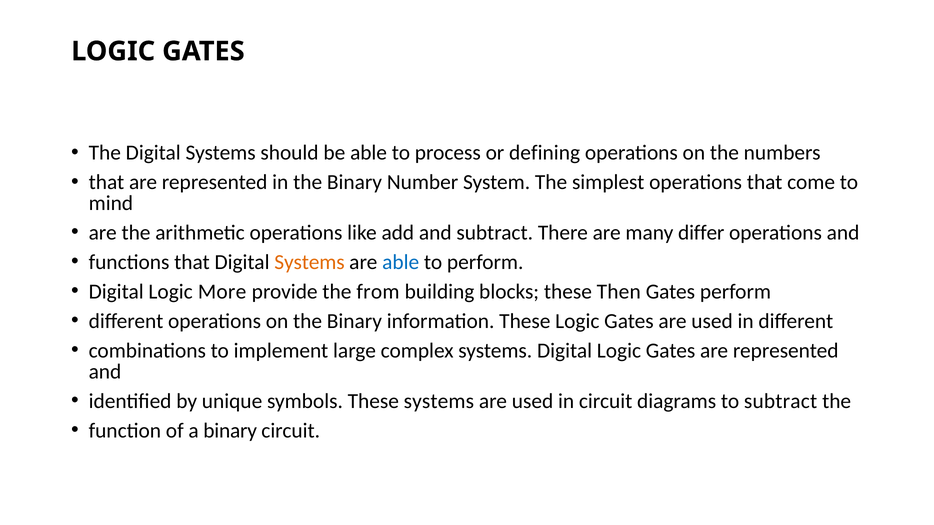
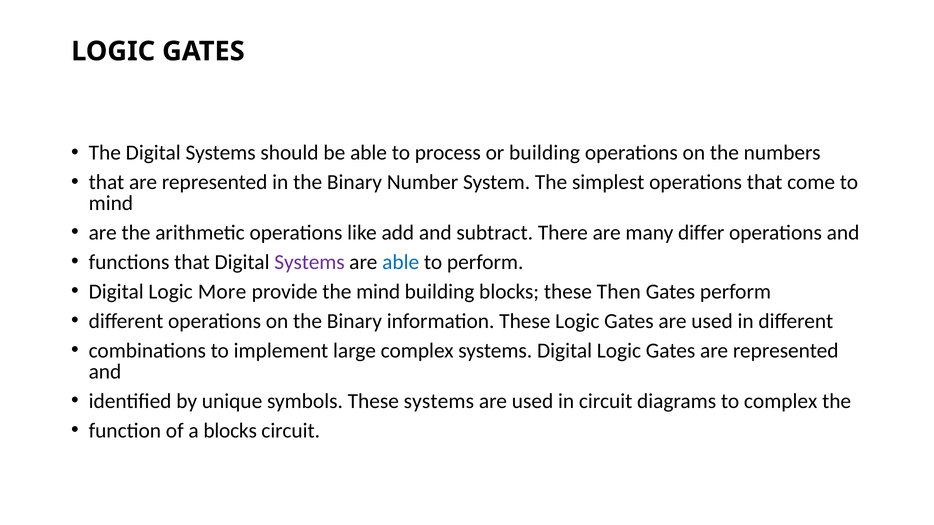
or defining: defining -> building
Systems at (309, 262) colour: orange -> purple
the from: from -> mind
to subtract: subtract -> complex
a binary: binary -> blocks
